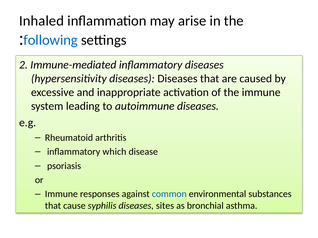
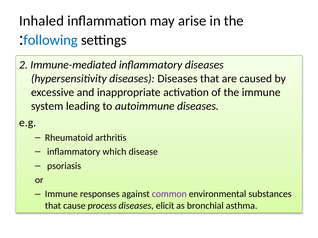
common colour: blue -> purple
syphilis: syphilis -> process
sites: sites -> elicit
